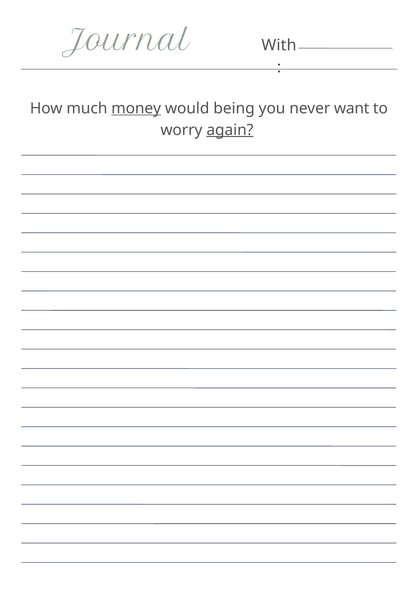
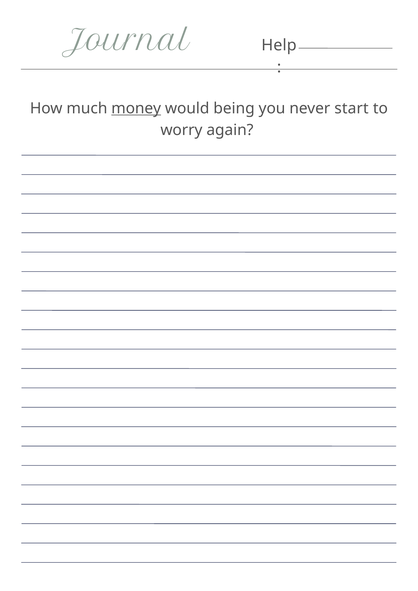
With: With -> Help
want: want -> start
again underline: present -> none
